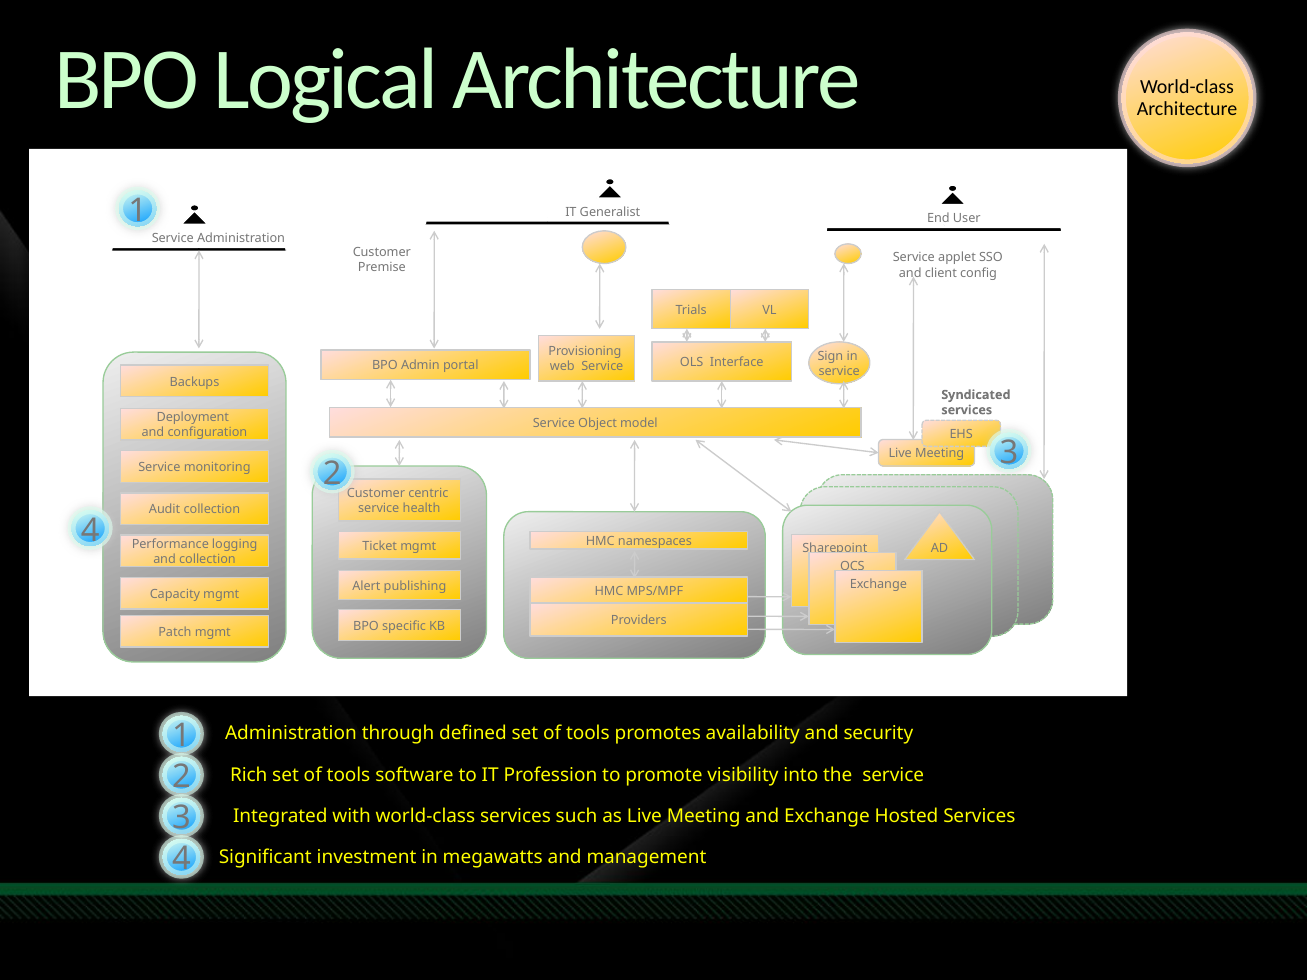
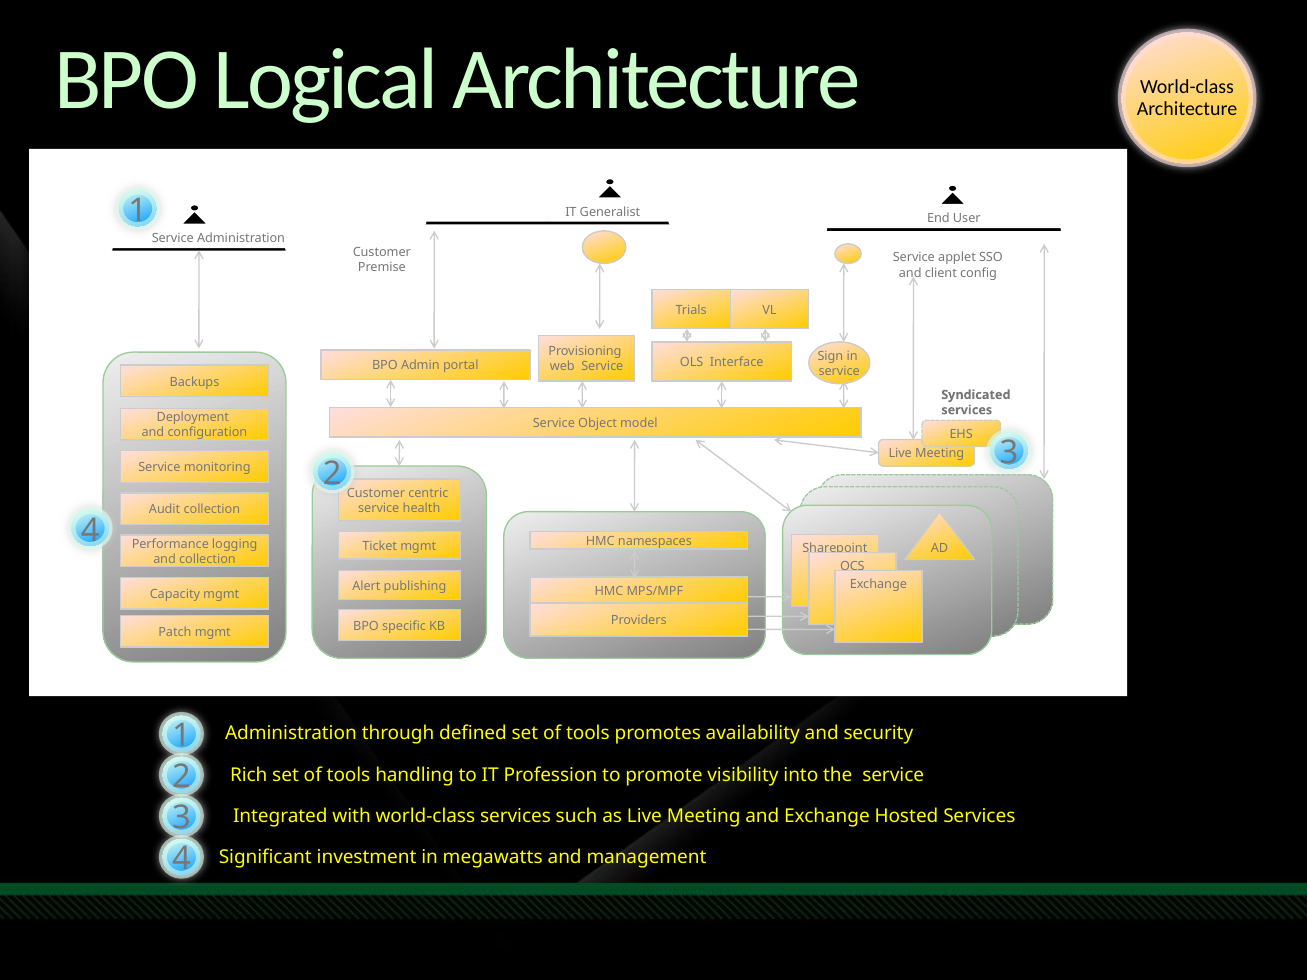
software: software -> handling
